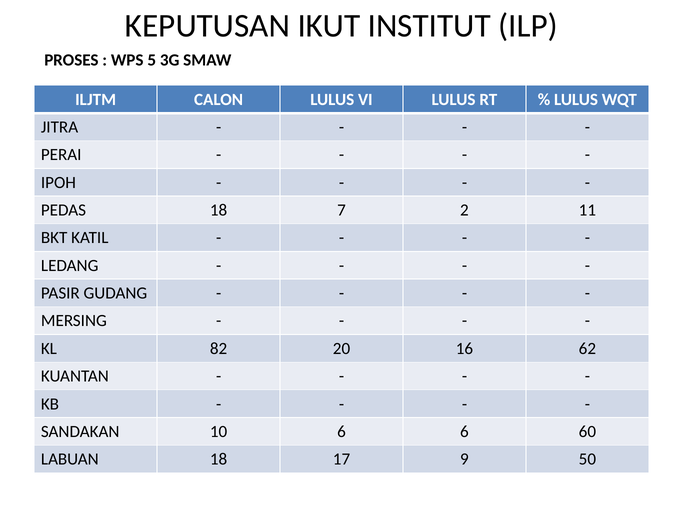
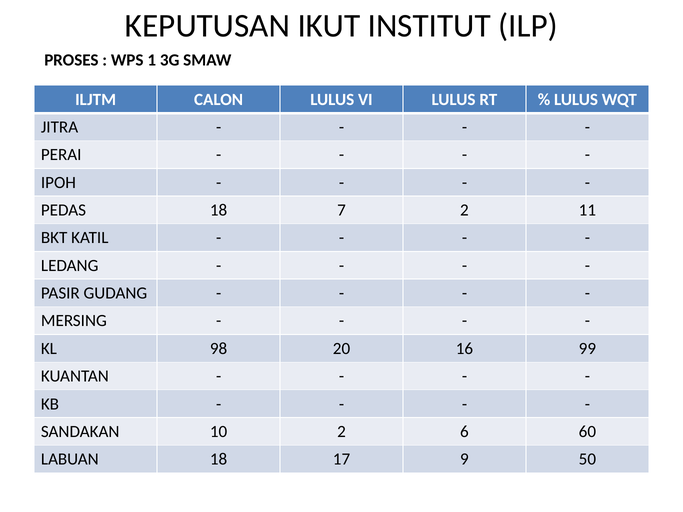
5: 5 -> 1
82: 82 -> 98
62: 62 -> 99
10 6: 6 -> 2
